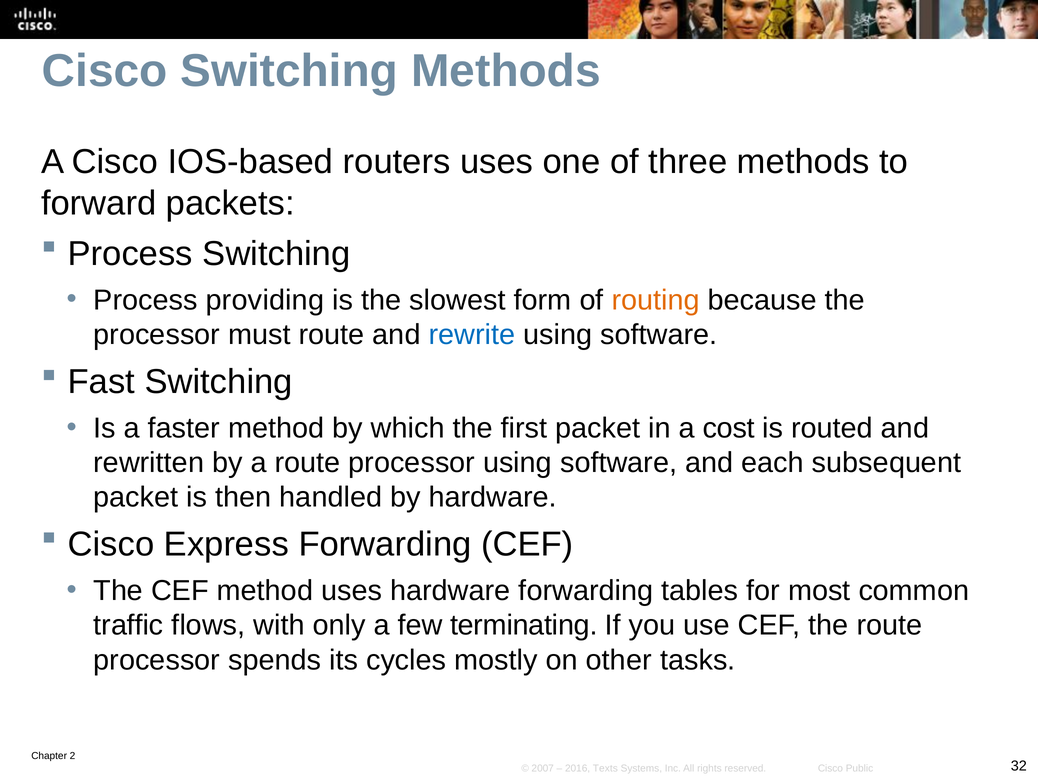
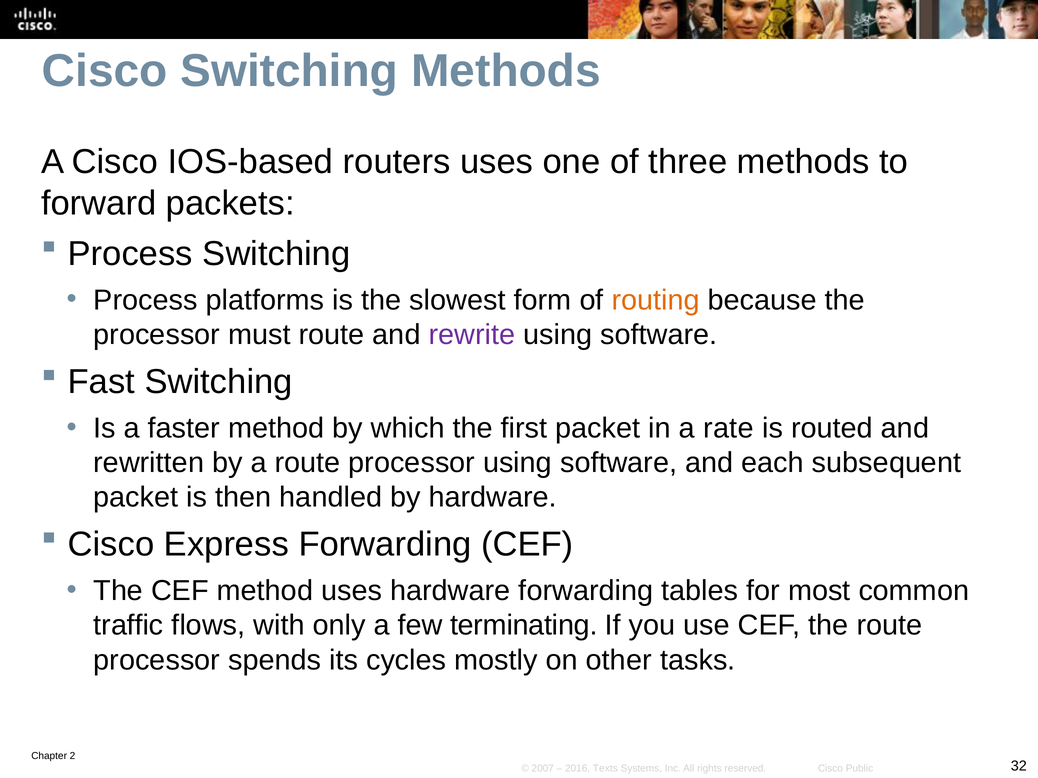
providing: providing -> platforms
rewrite colour: blue -> purple
cost: cost -> rate
